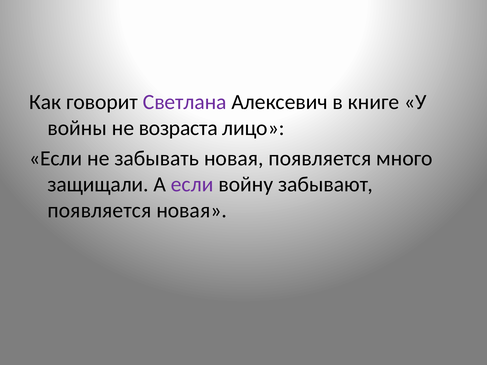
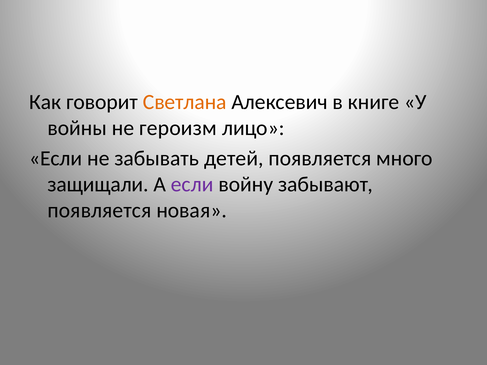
Светлана colour: purple -> orange
возраста: возраста -> героизм
забывать новая: новая -> детей
